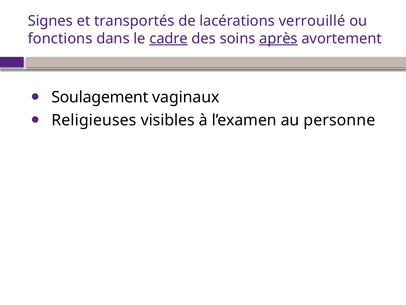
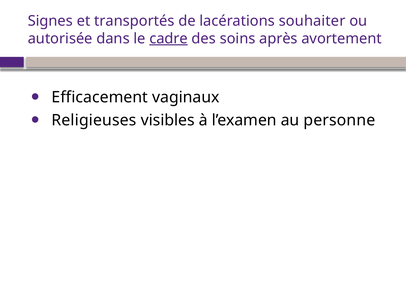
verrouillé: verrouillé -> souhaiter
fonctions: fonctions -> autorisée
après underline: present -> none
Soulagement: Soulagement -> Efficacement
